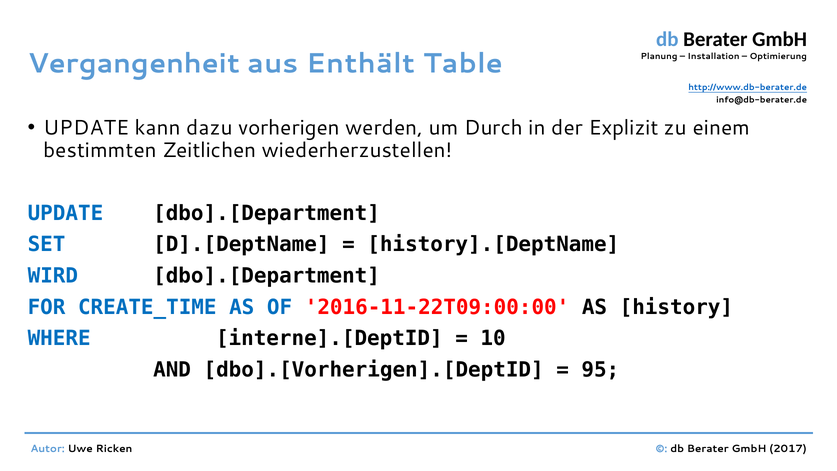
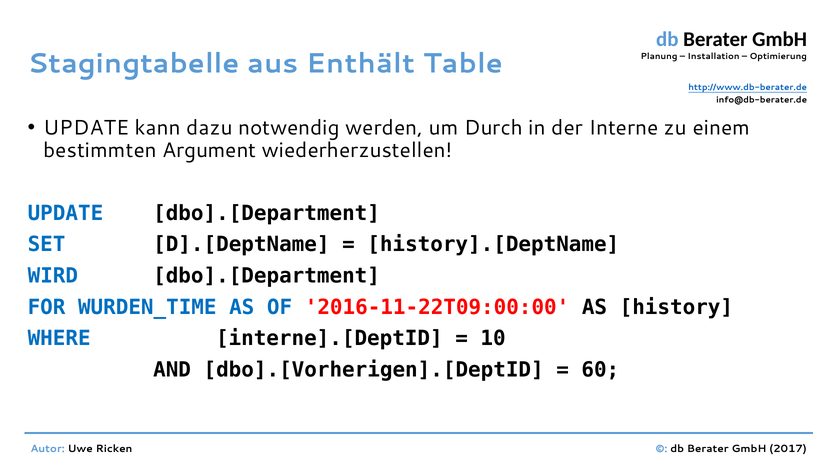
Vergangenheit: Vergangenheit -> Stagingtabelle
vorherigen: vorherigen -> notwendig
Explizit: Explizit -> Interne
Zeitlichen: Zeitlichen -> Argument
CREATE_TIME: CREATE_TIME -> WURDEN_TIME
95: 95 -> 60
